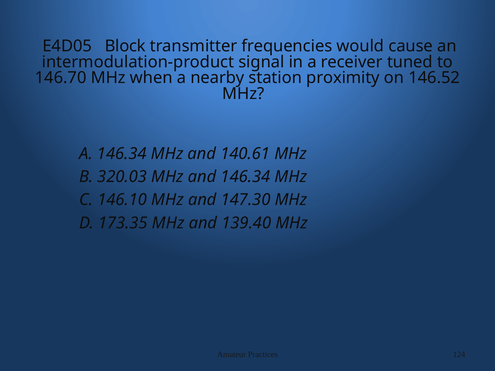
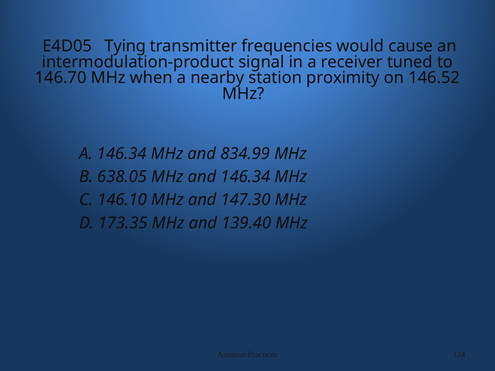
Block: Block -> Tying
140.61: 140.61 -> 834.99
320.03: 320.03 -> 638.05
